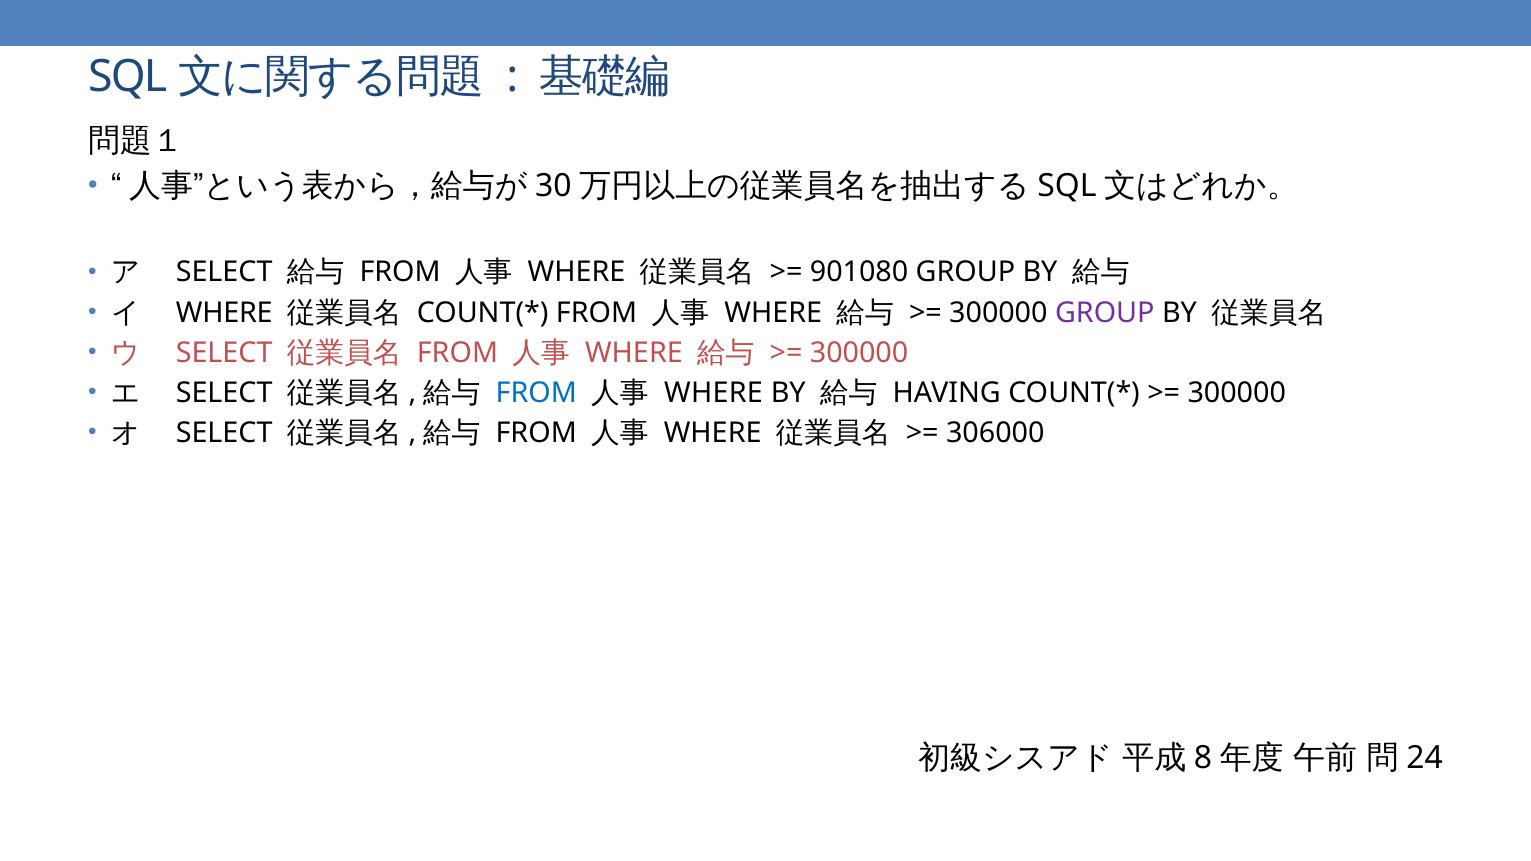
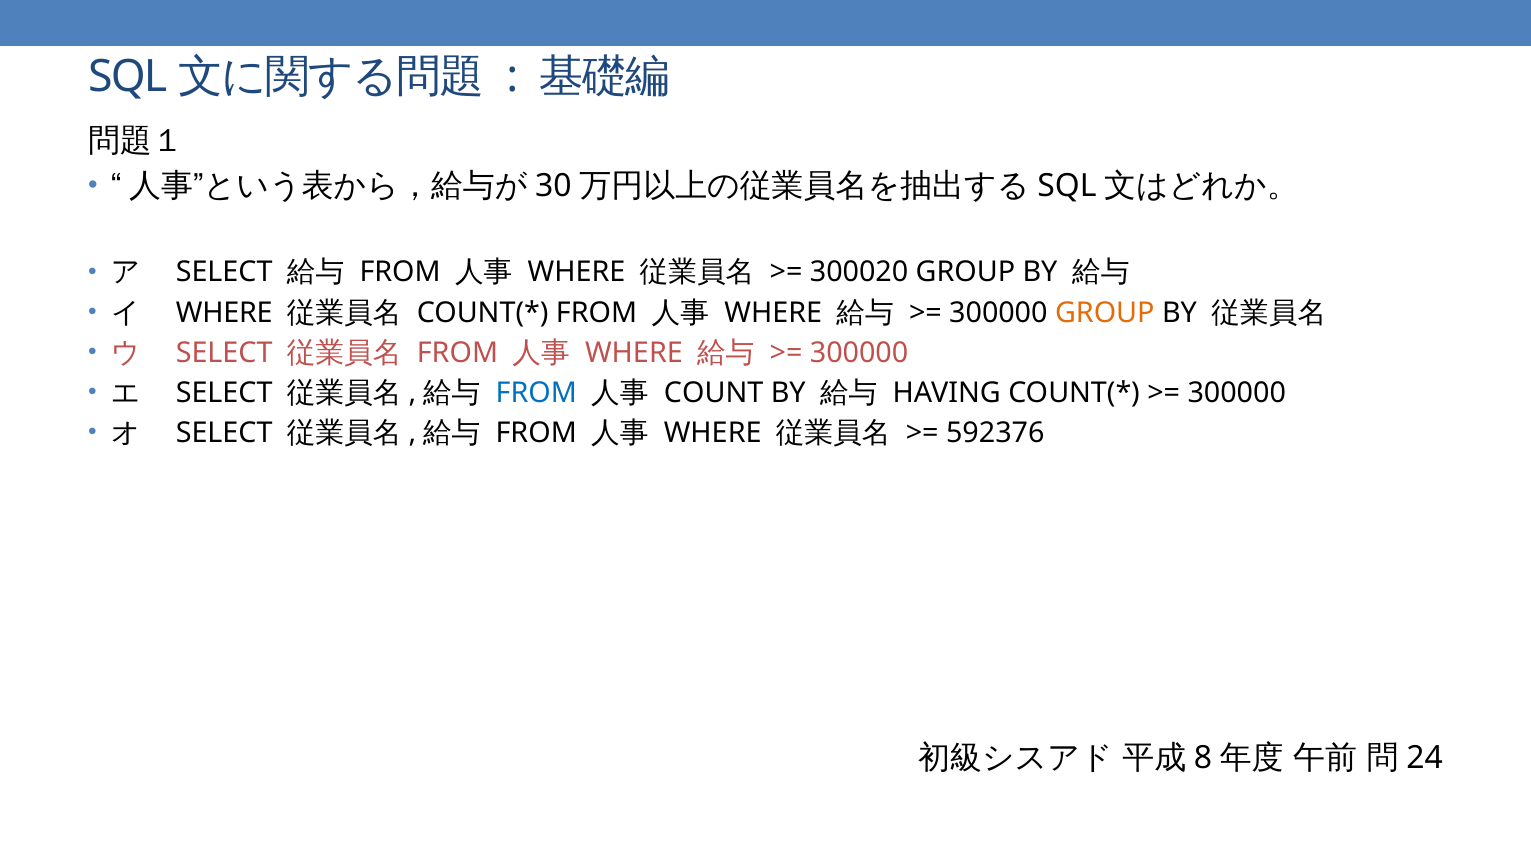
901080: 901080 -> 300020
GROUP at (1105, 313) colour: purple -> orange
WHERE at (713, 393): WHERE -> COUNT
306000: 306000 -> 592376
